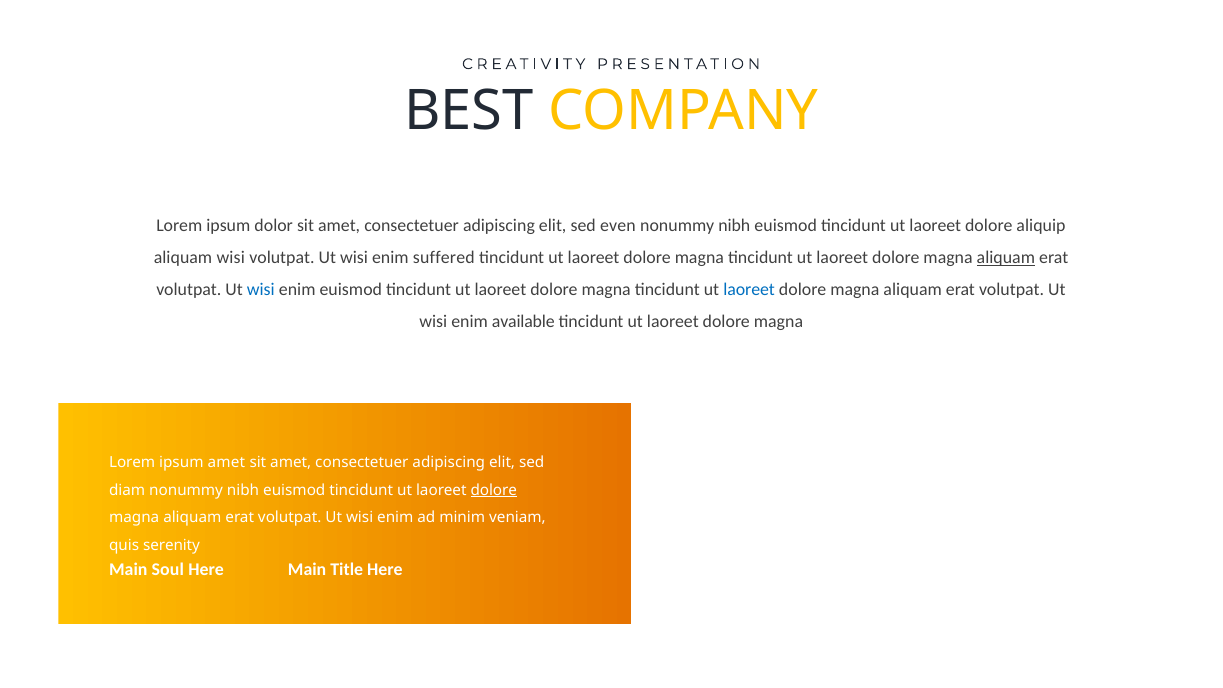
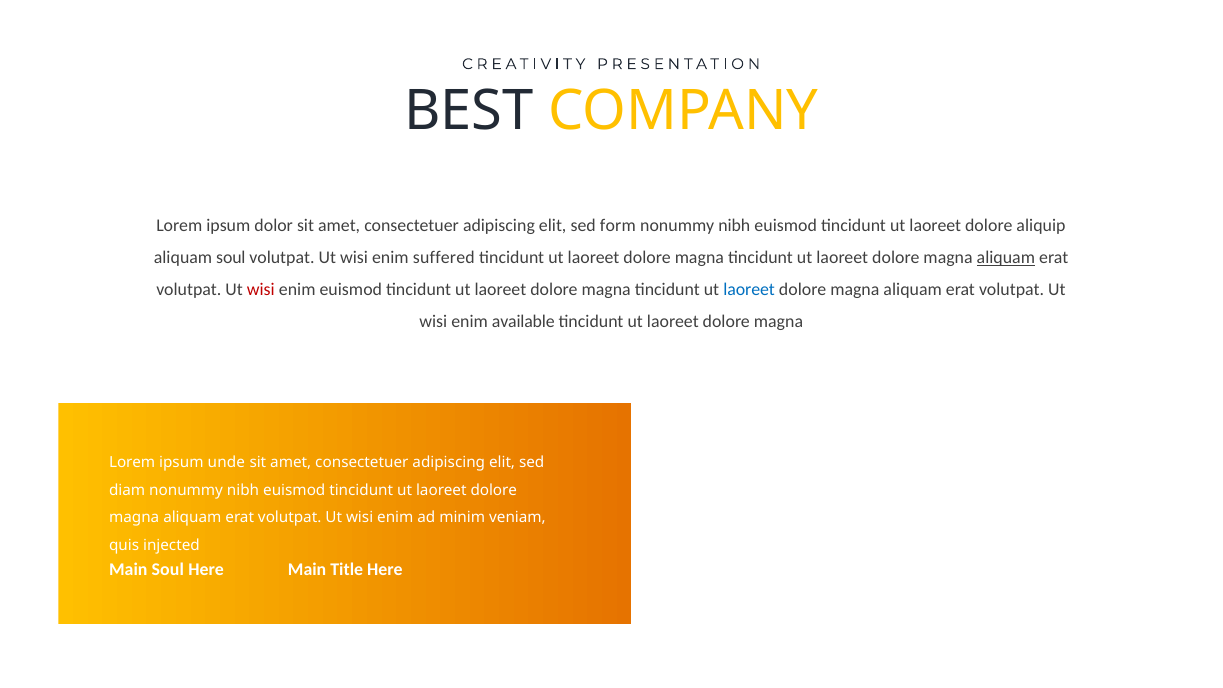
even: even -> form
aliquam wisi: wisi -> soul
wisi at (261, 290) colour: blue -> red
ipsum amet: amet -> unde
dolore at (494, 490) underline: present -> none
serenity: serenity -> injected
